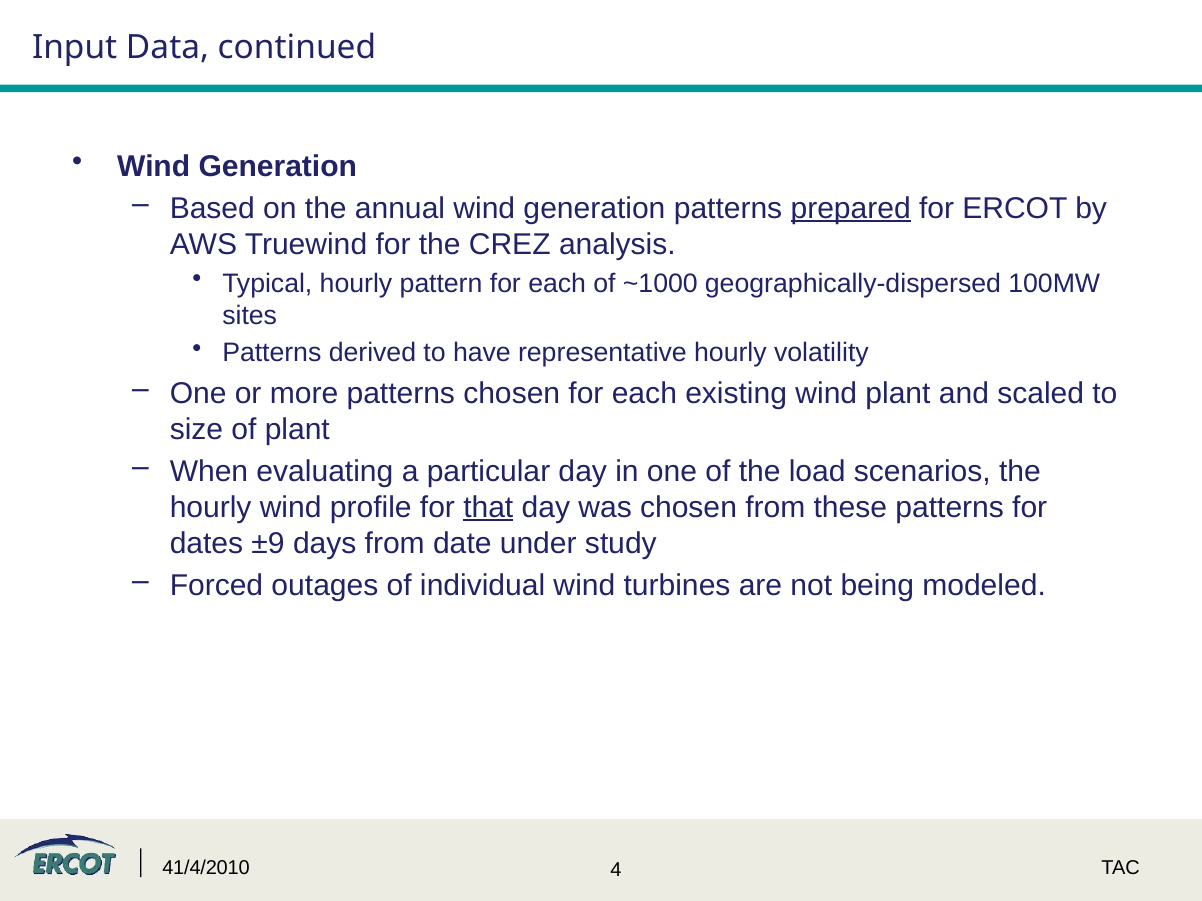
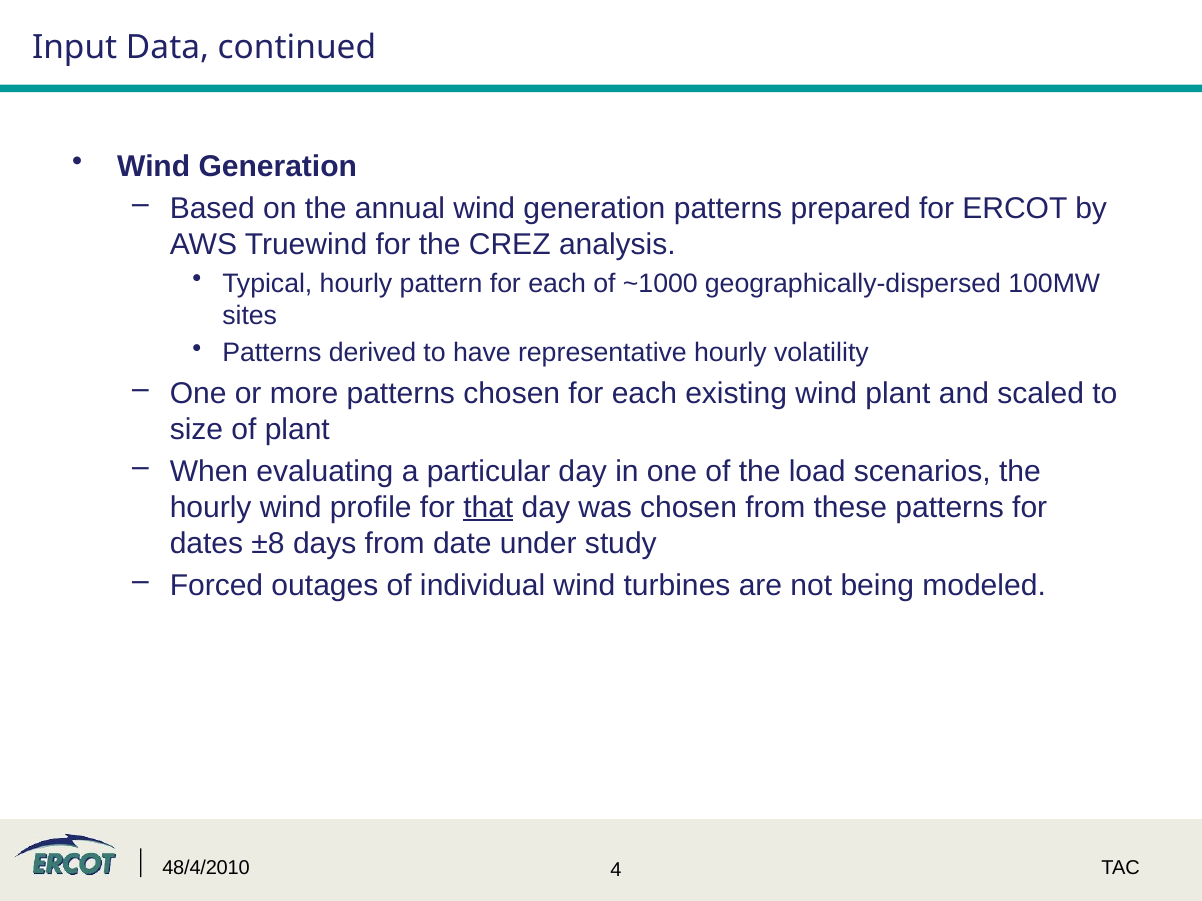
prepared underline: present -> none
±9: ±9 -> ±8
41/4/2010: 41/4/2010 -> 48/4/2010
